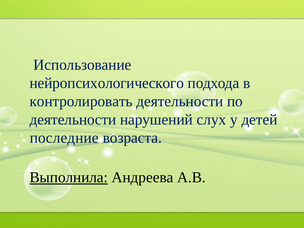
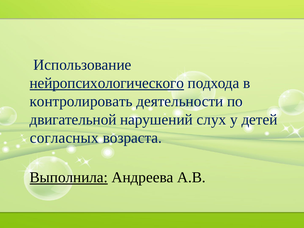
нейропсихологического underline: none -> present
деятельности at (73, 120): деятельности -> двигательной
последние: последние -> согласных
